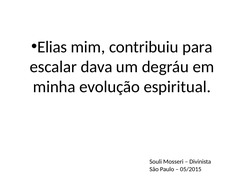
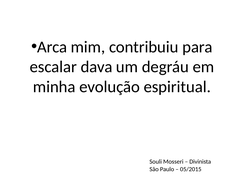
Elias: Elias -> Arca
